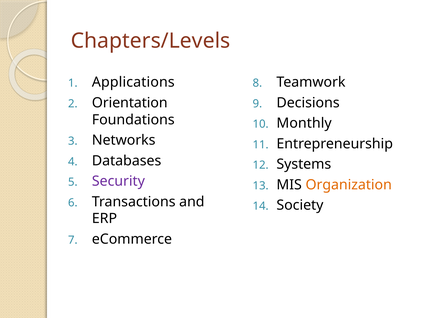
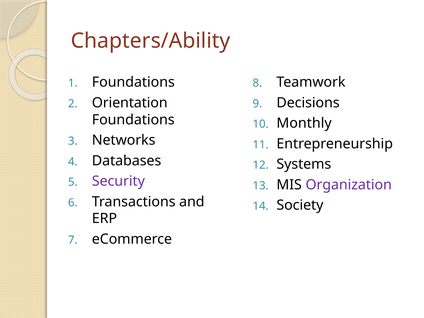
Chapters/Levels: Chapters/Levels -> Chapters/Ability
Applications at (133, 82): Applications -> Foundations
Organization colour: orange -> purple
